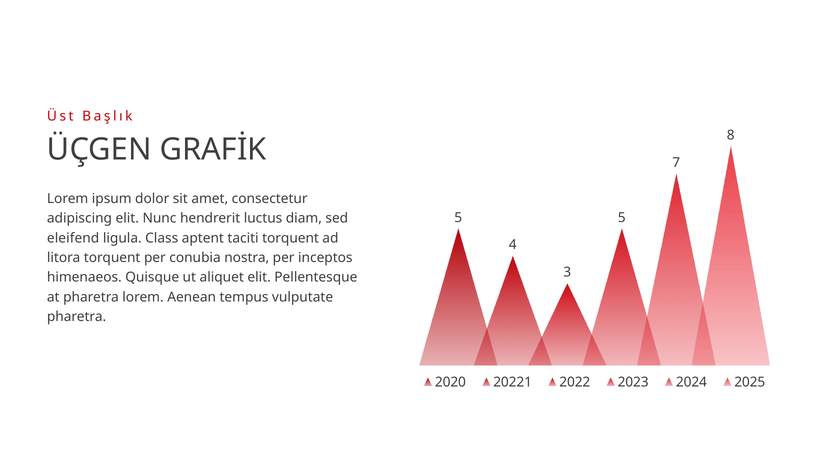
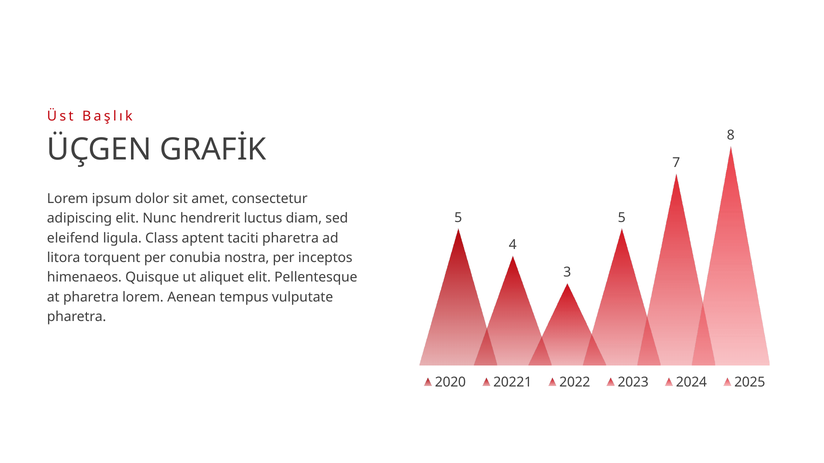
taciti torquent: torquent -> pharetra
